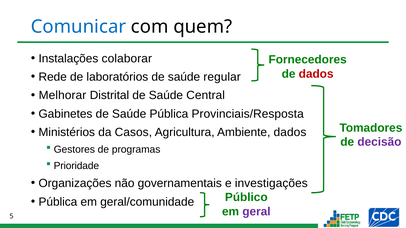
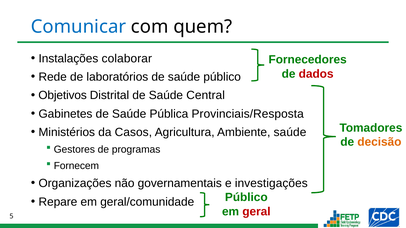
saúde regular: regular -> público
Melhorar: Melhorar -> Objetivos
Ambiente dados: dados -> saúde
decisão colour: purple -> orange
Prioridade: Prioridade -> Fornecem
Pública at (58, 202): Pública -> Repare
geral colour: purple -> red
